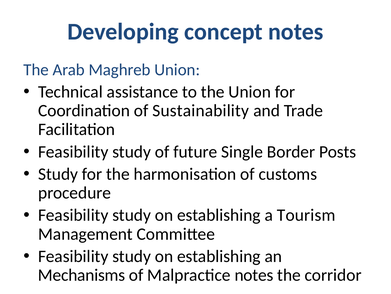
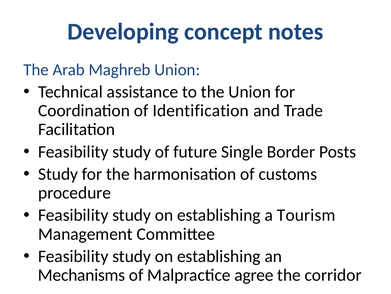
Sustainability: Sustainability -> Identification
Malpractice notes: notes -> agree
